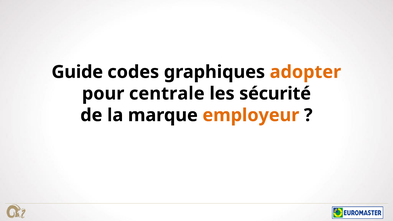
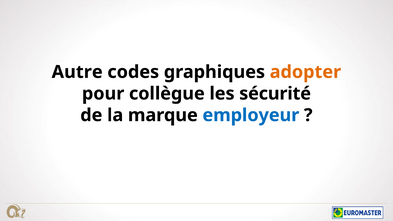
Guide: Guide -> Autre
centrale: centrale -> collègue
employeur colour: orange -> blue
